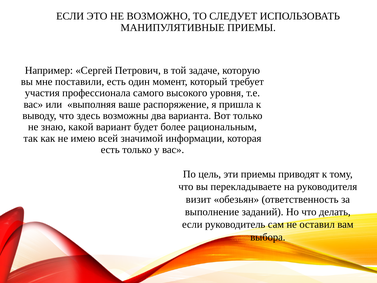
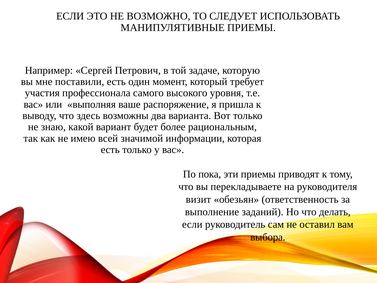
цель: цель -> пока
